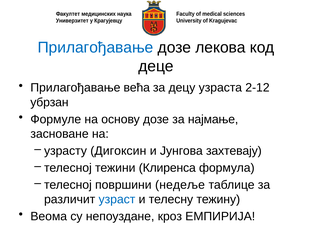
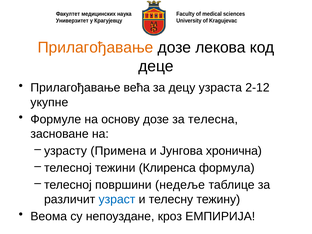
Прилагођавање at (96, 47) colour: blue -> orange
убрзан: убрзан -> укупне
најмање: најмање -> телесна
Дигоксин: Дигоксин -> Примена
захтевају: захтевају -> хронична
